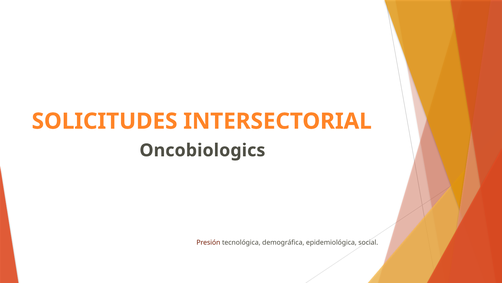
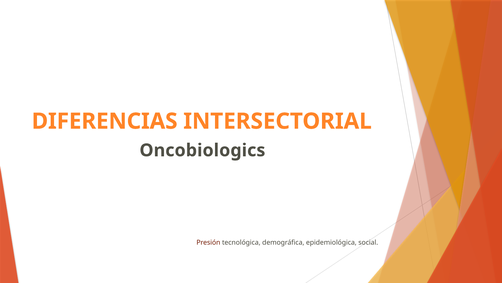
SOLICITUDES: SOLICITUDES -> DIFERENCIAS
